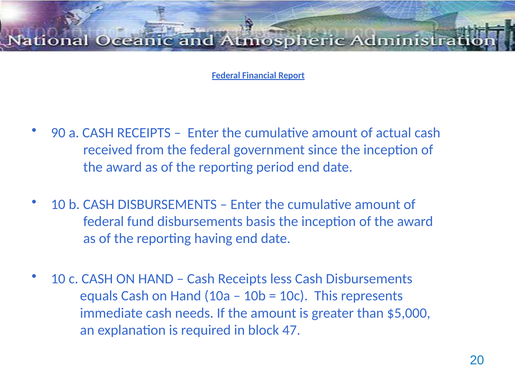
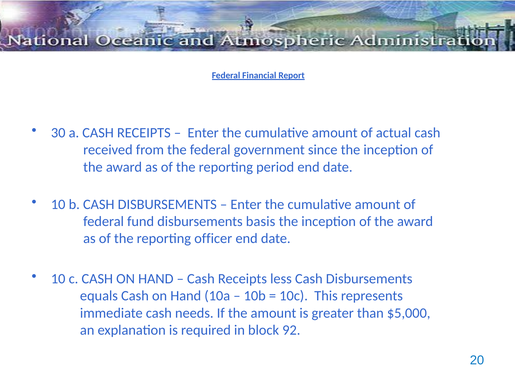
90: 90 -> 30
having: having -> officer
47: 47 -> 92
